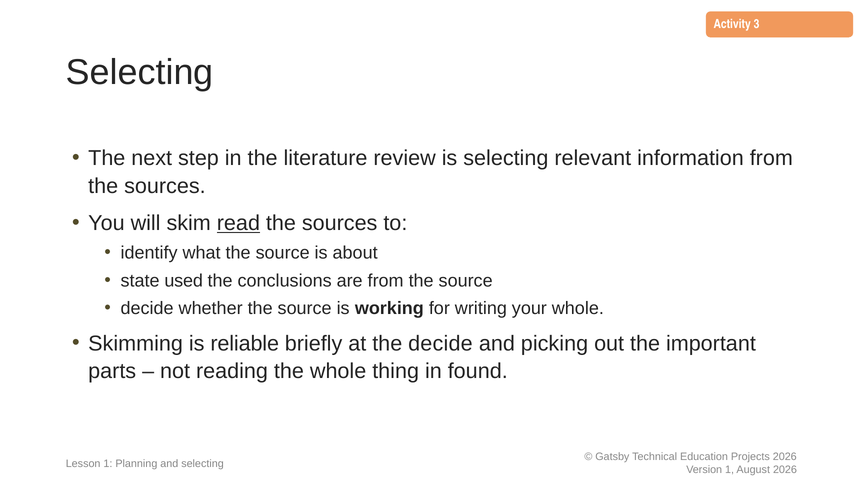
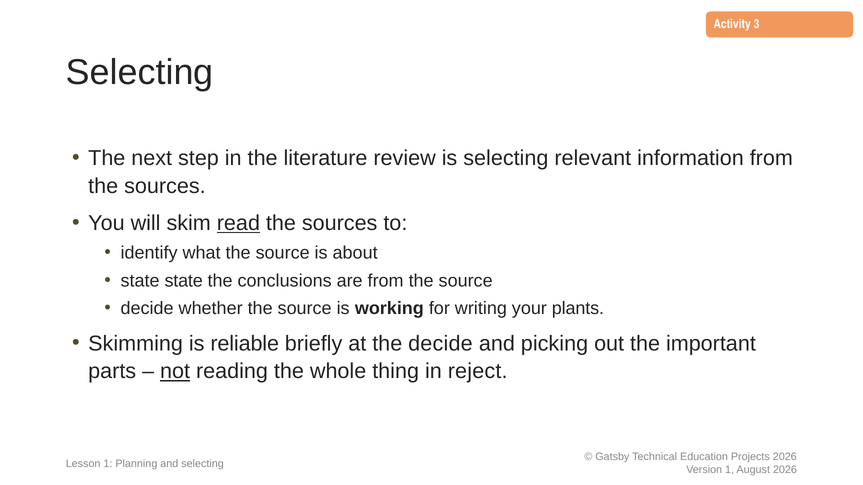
state used: used -> state
your whole: whole -> plants
not underline: none -> present
found: found -> reject
